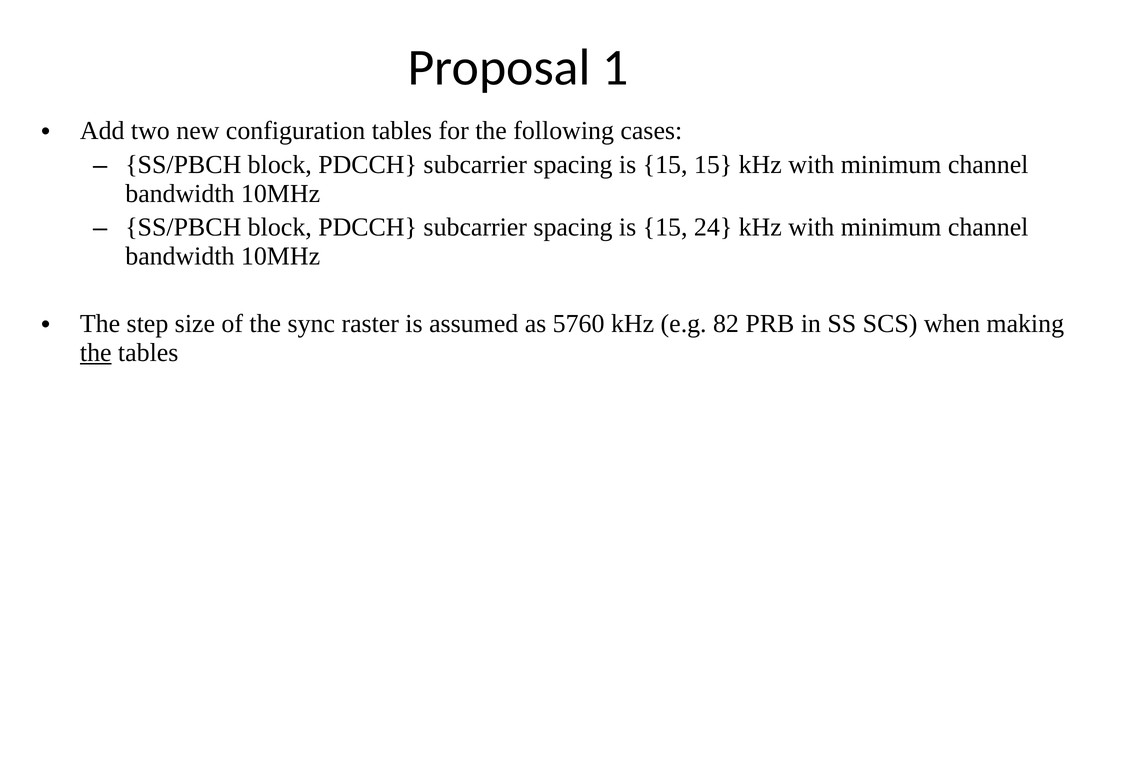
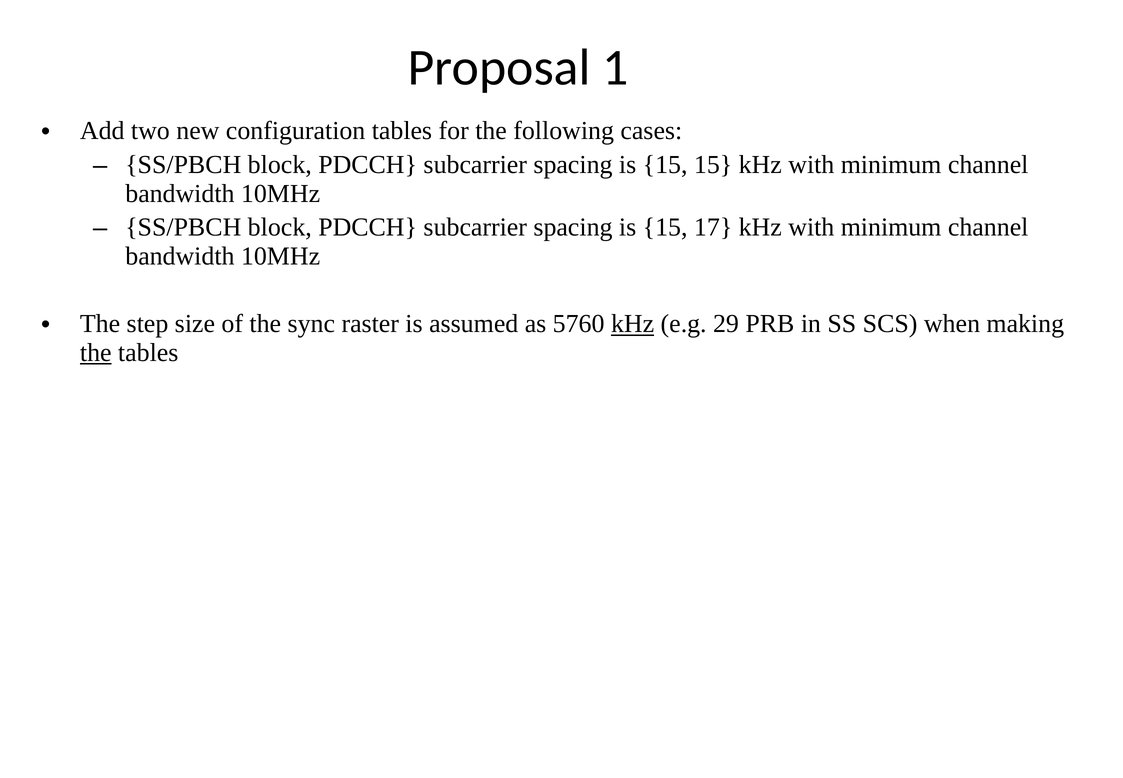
24: 24 -> 17
kHz at (633, 324) underline: none -> present
82: 82 -> 29
